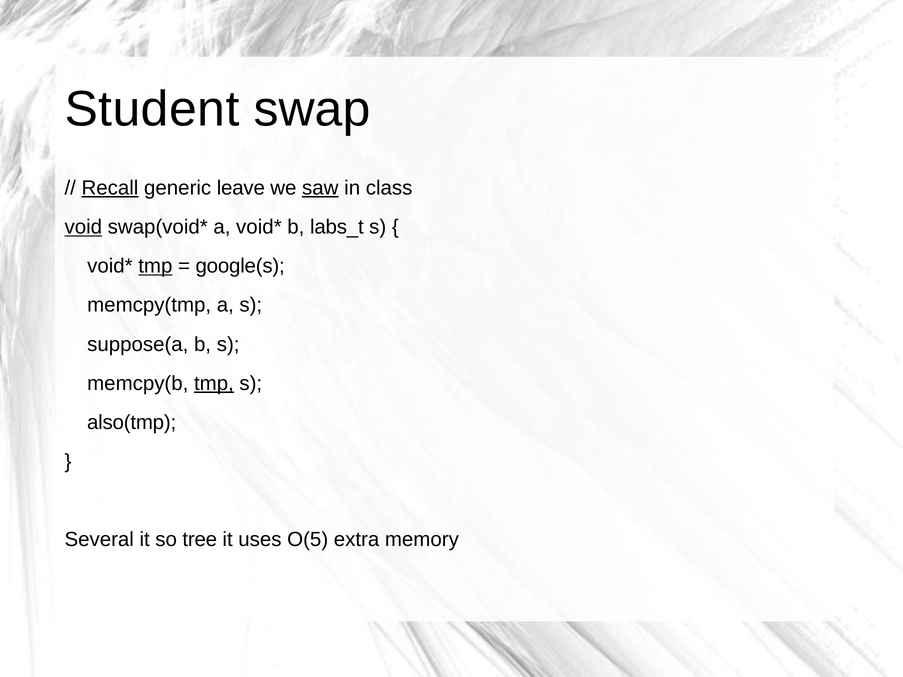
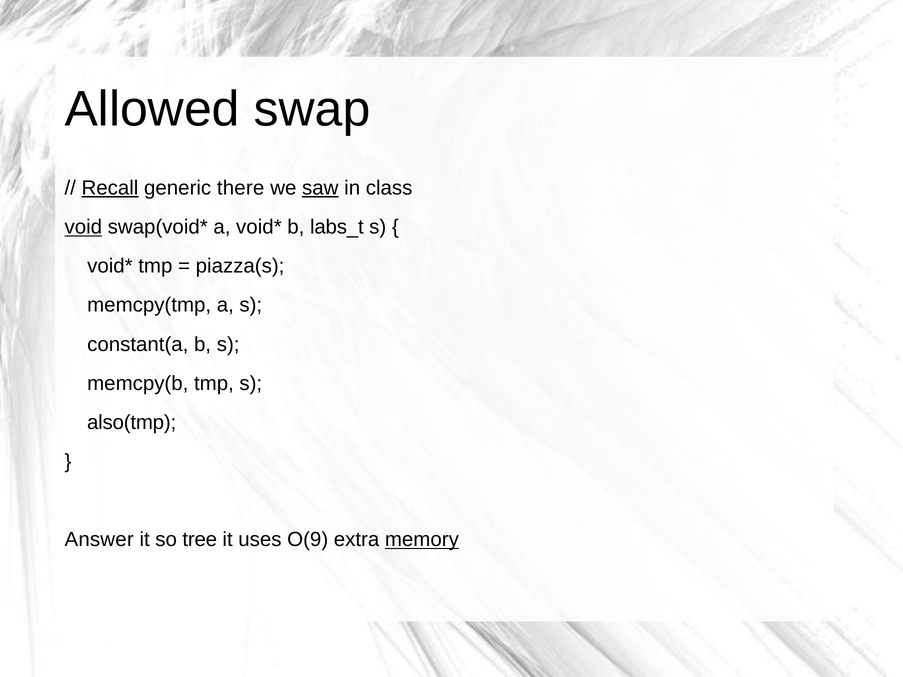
Student: Student -> Allowed
leave: leave -> there
tmp at (155, 266) underline: present -> none
google(s: google(s -> piazza(s
suppose(a: suppose(a -> constant(a
tmp at (214, 383) underline: present -> none
Several: Several -> Answer
O(5: O(5 -> O(9
memory underline: none -> present
